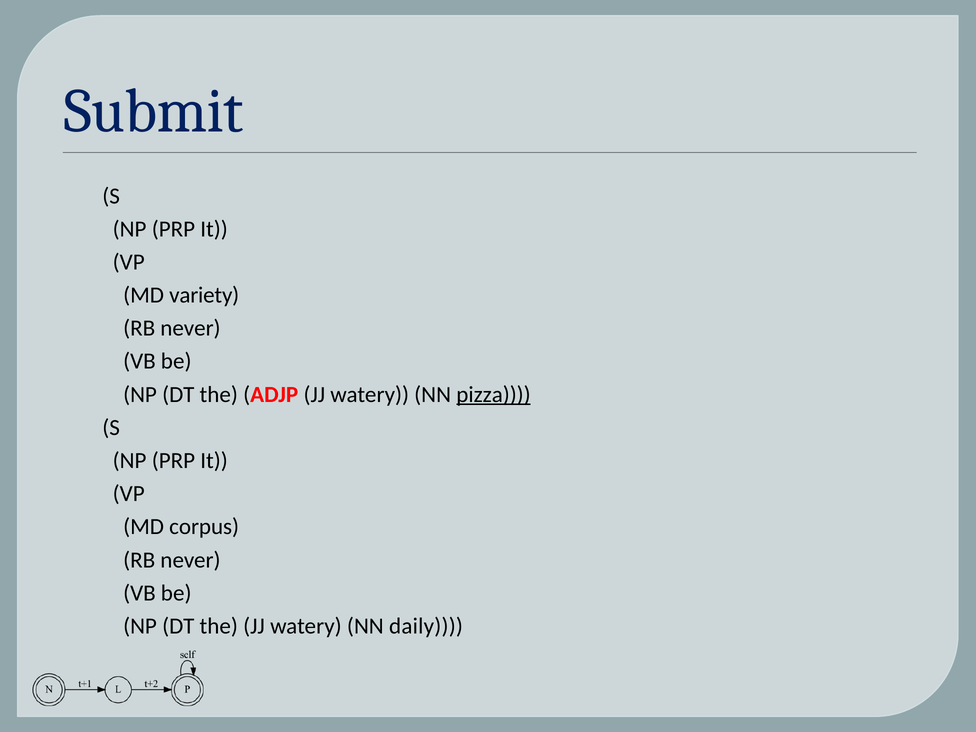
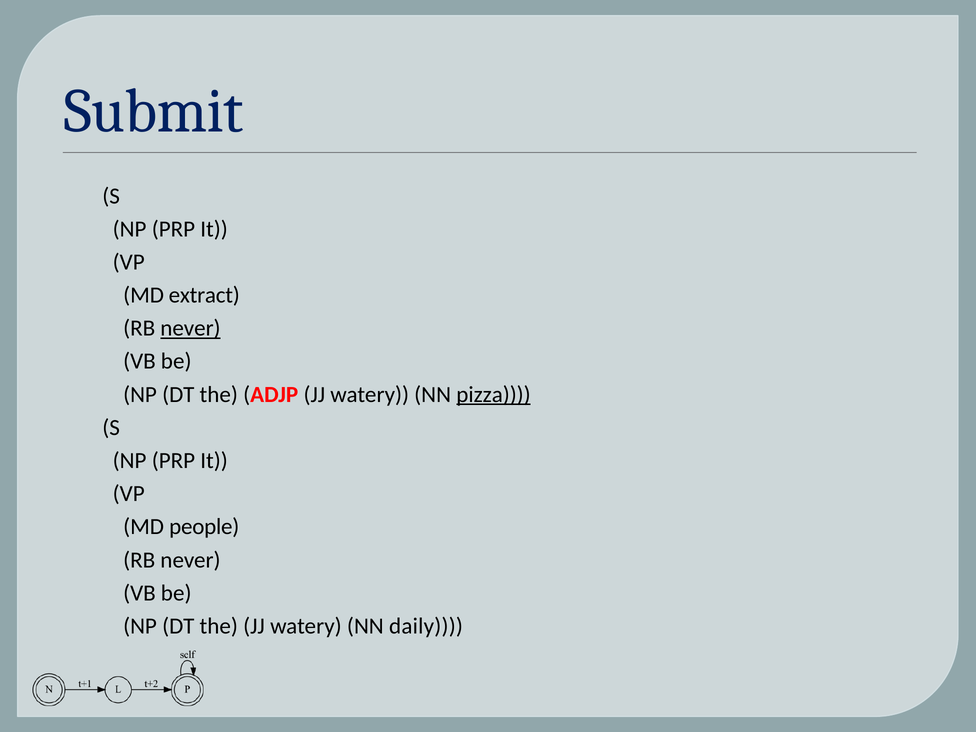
variety: variety -> extract
never at (190, 328) underline: none -> present
corpus: corpus -> people
